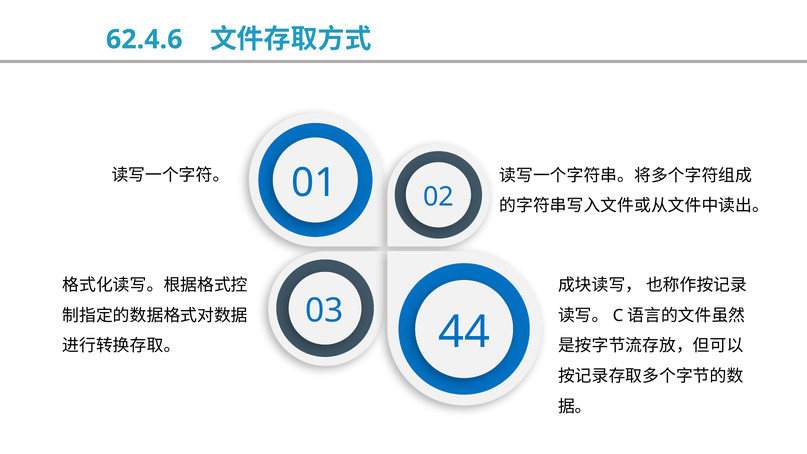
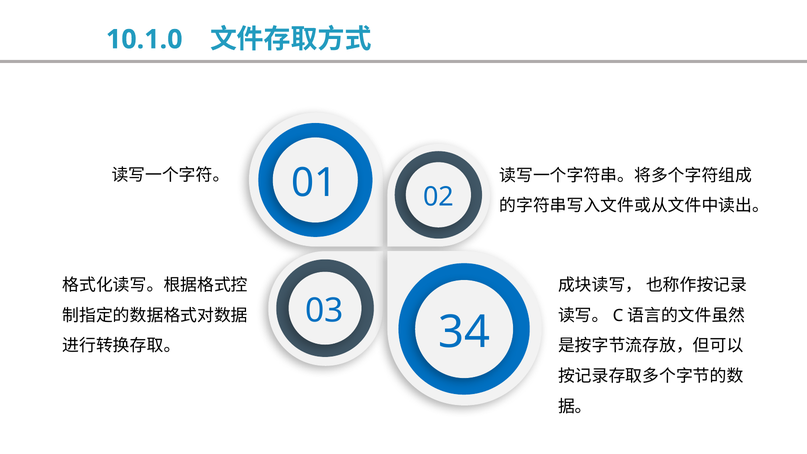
62.4.6: 62.4.6 -> 10.1.0
44: 44 -> 34
